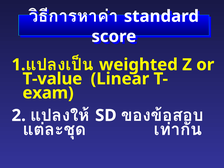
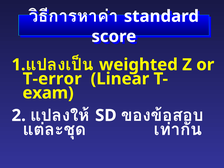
T-value: T-value -> T-error
